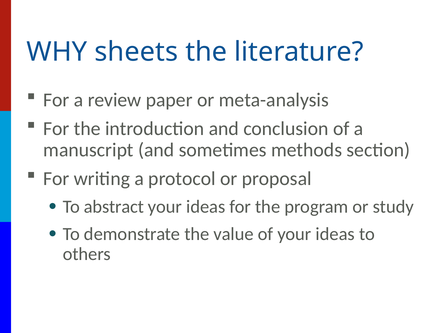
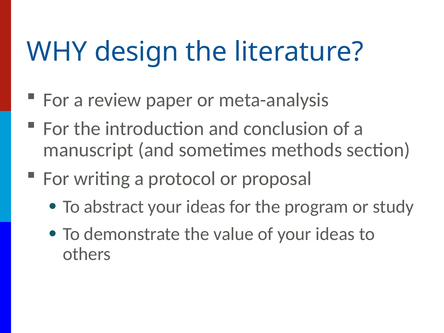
sheets: sheets -> design
